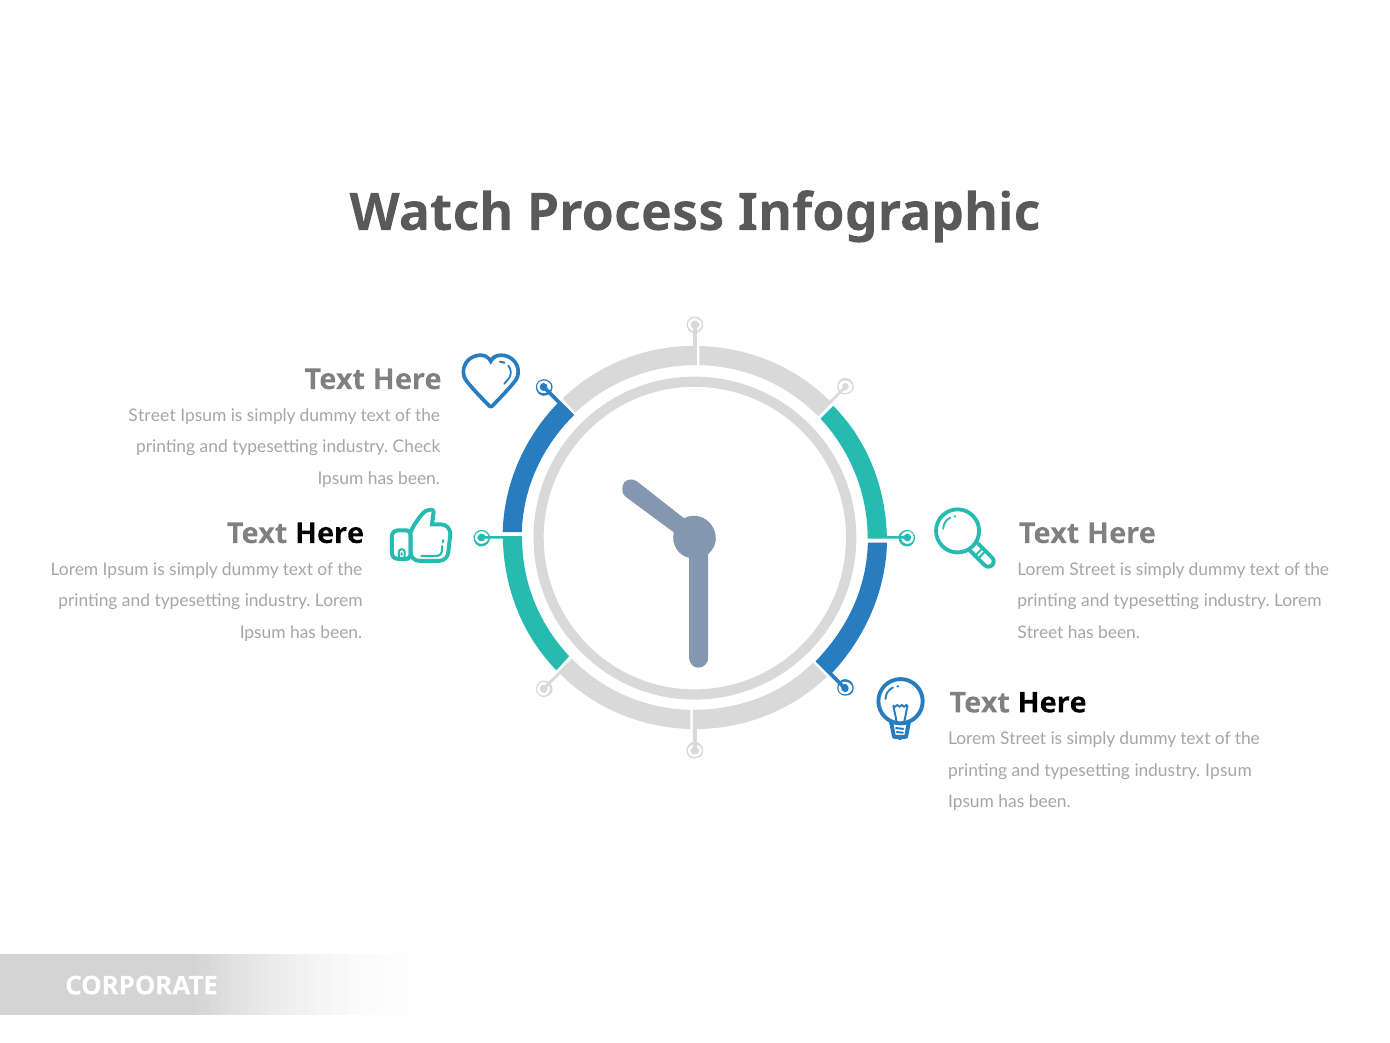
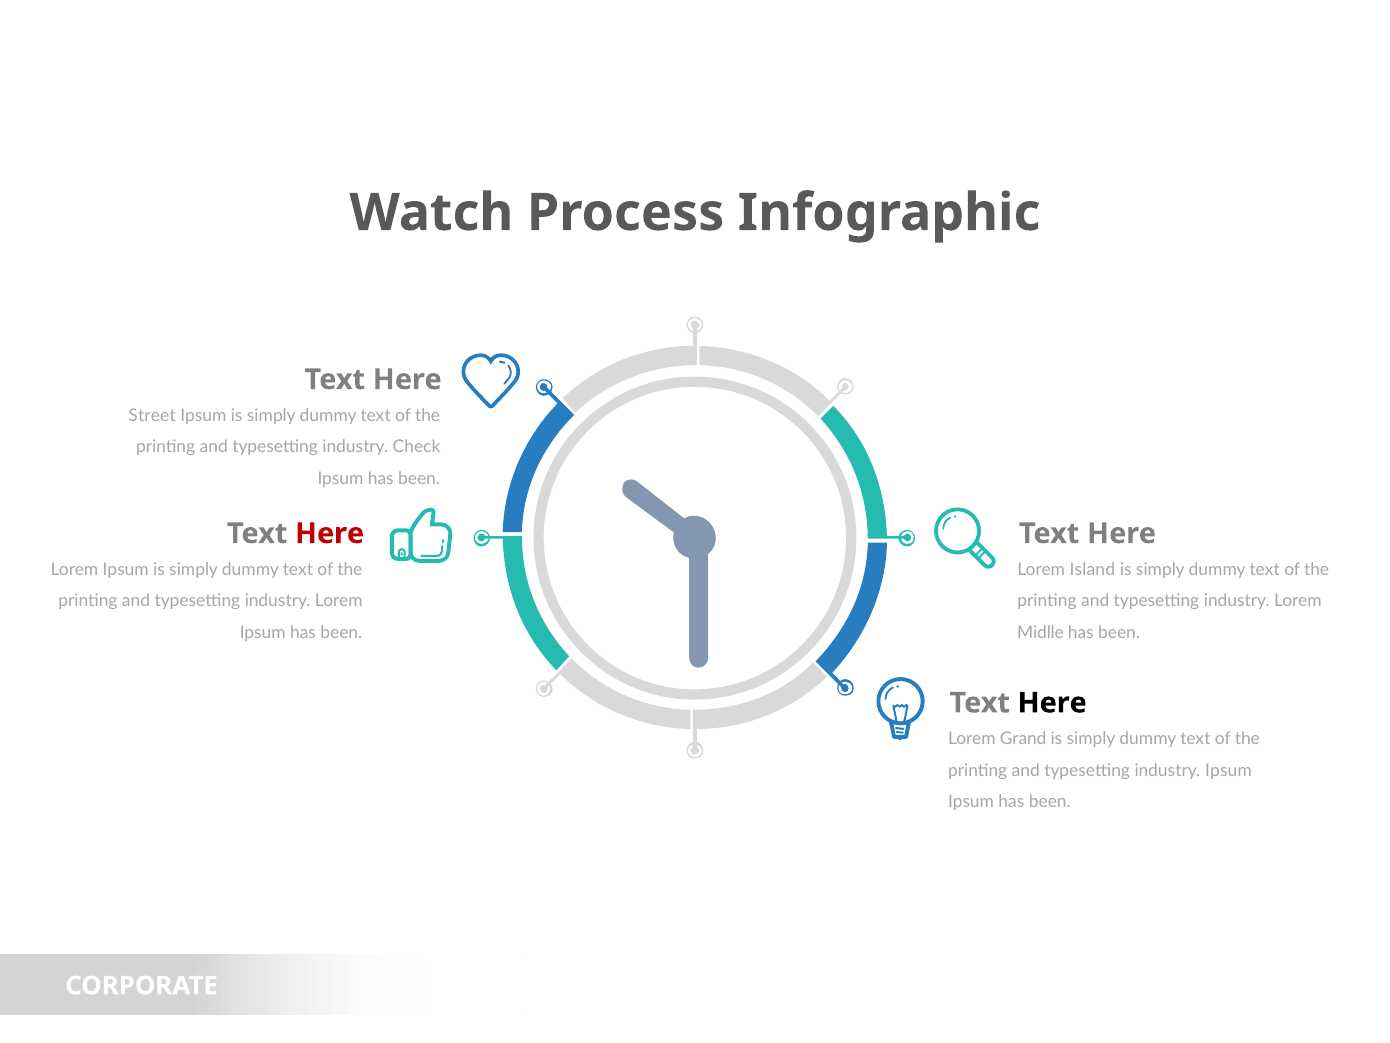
Here at (330, 533) colour: black -> red
Street at (1092, 569): Street -> Island
Street at (1040, 632): Street -> Midlle
Street at (1023, 739): Street -> Grand
